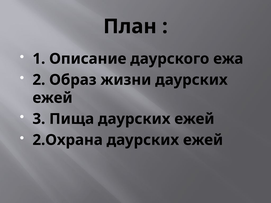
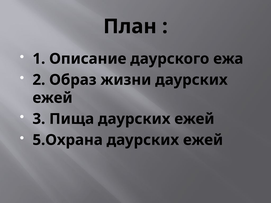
2.Охрана: 2.Охрана -> 5.Охрана
